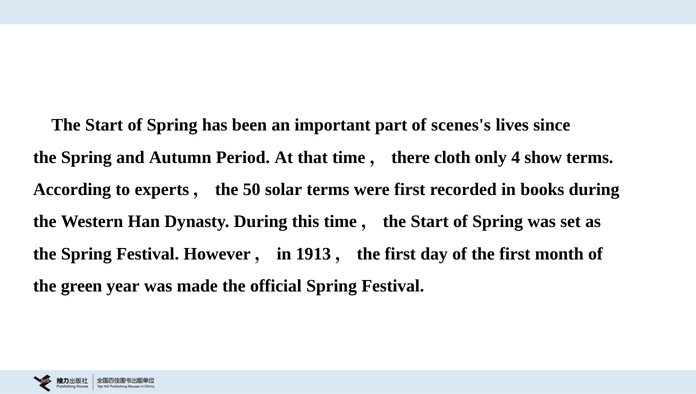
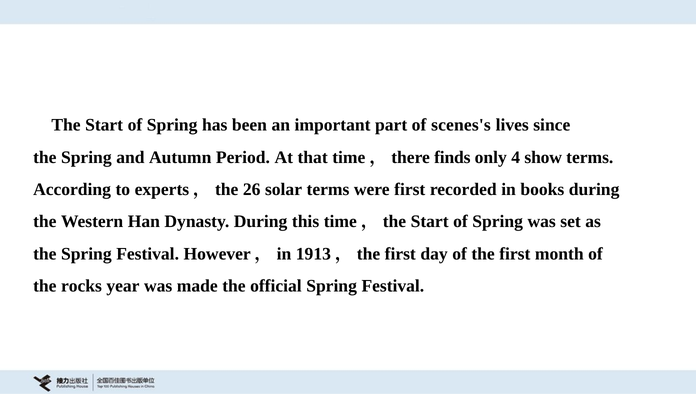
cloth: cloth -> finds
50: 50 -> 26
green: green -> rocks
